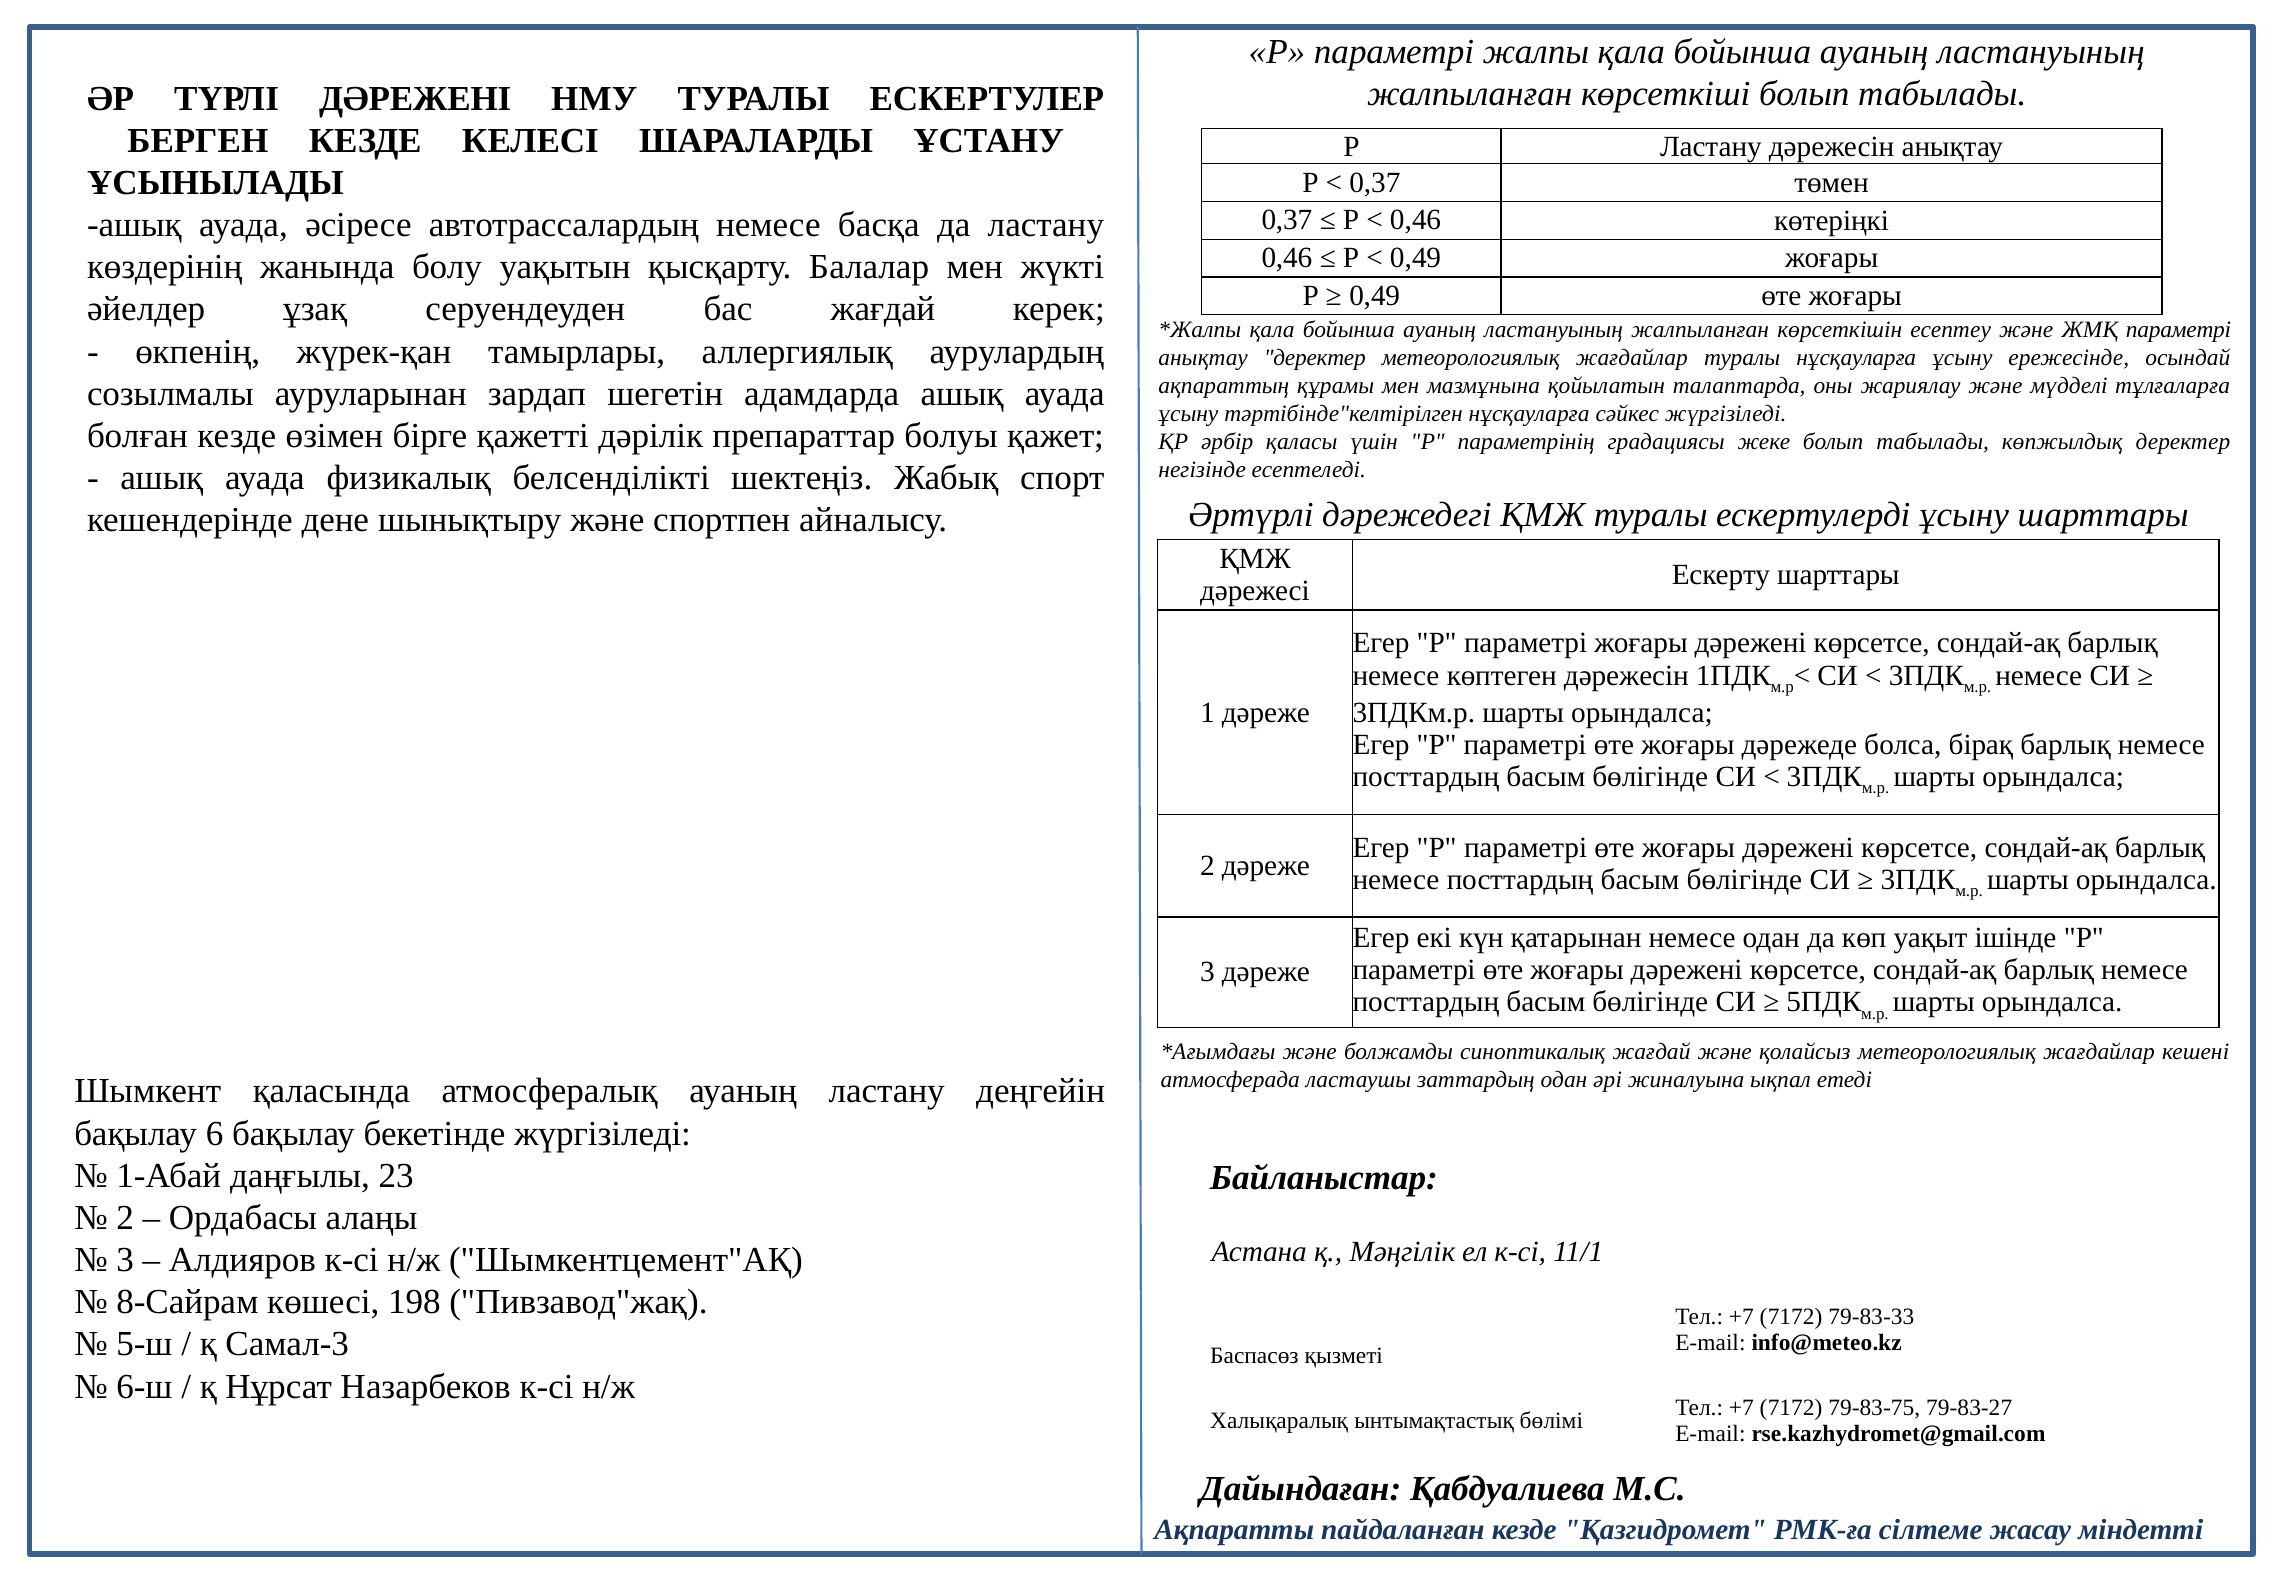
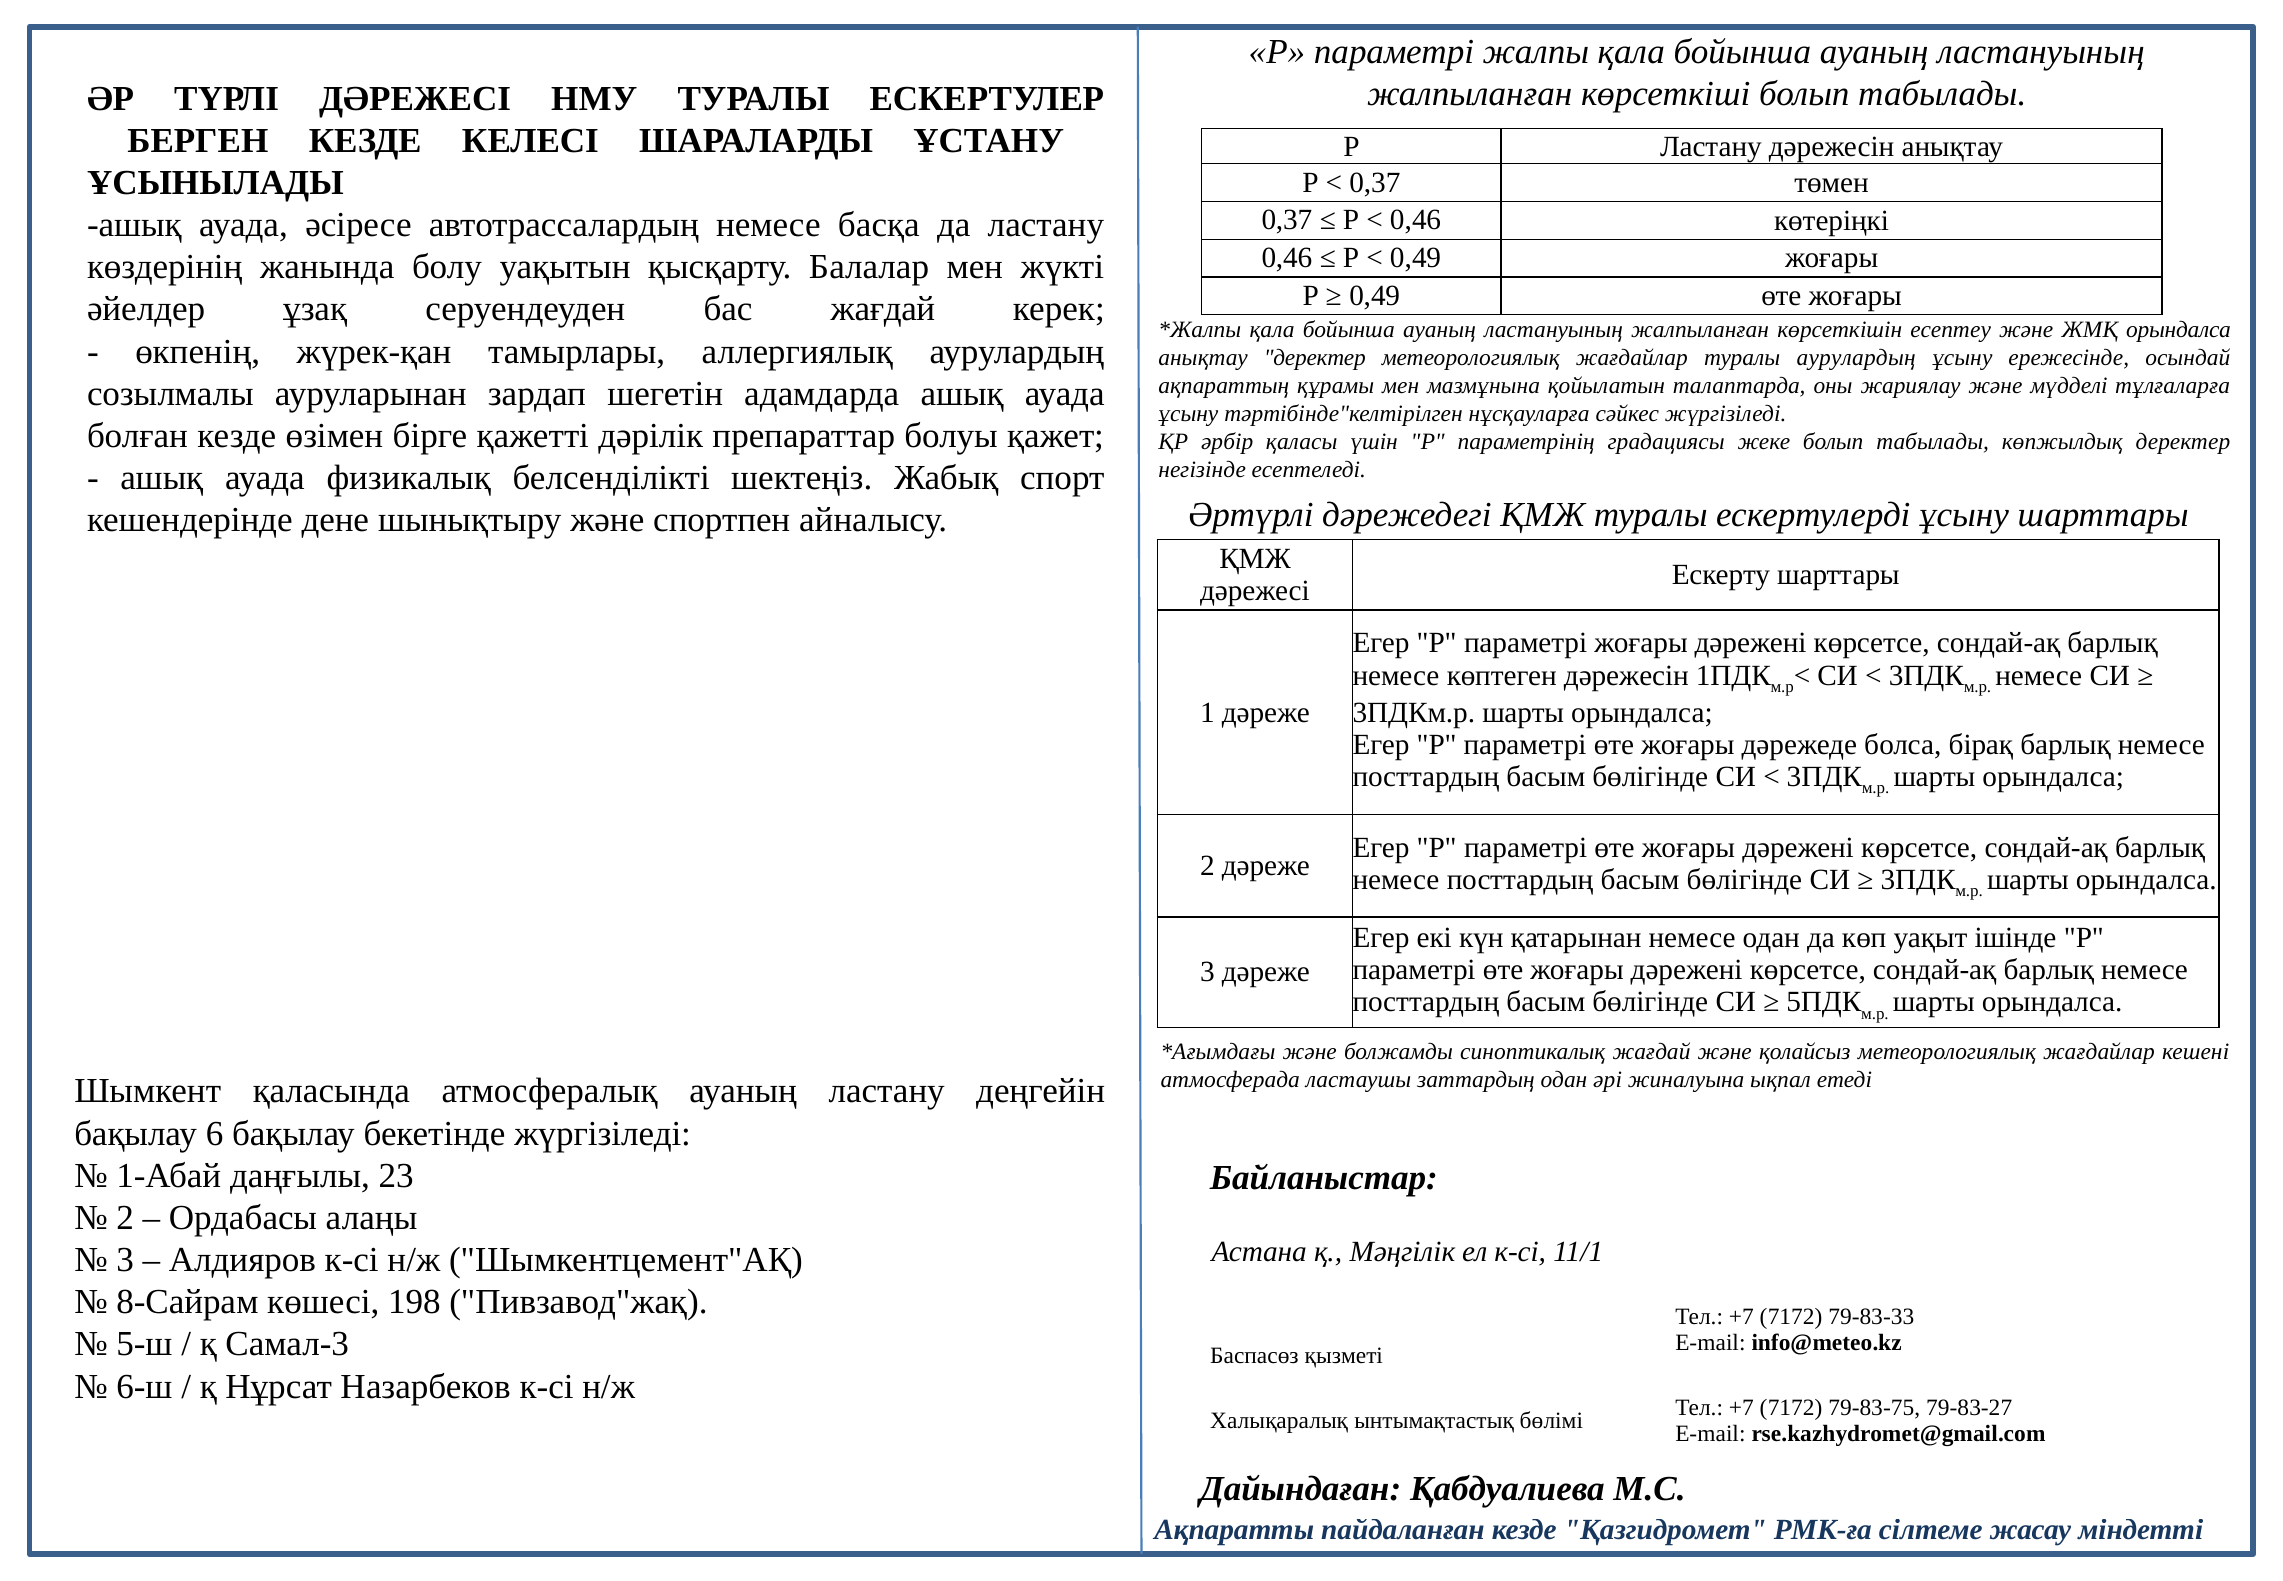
ТҮРЛІ ДӘРЕЖЕНІ: ДӘРЕЖЕНІ -> ДӘРЕЖЕСІ
ЖМҚ параметрі: параметрі -> орындалса
туралы нұсқауларға: нұсқауларға -> аурулардың
